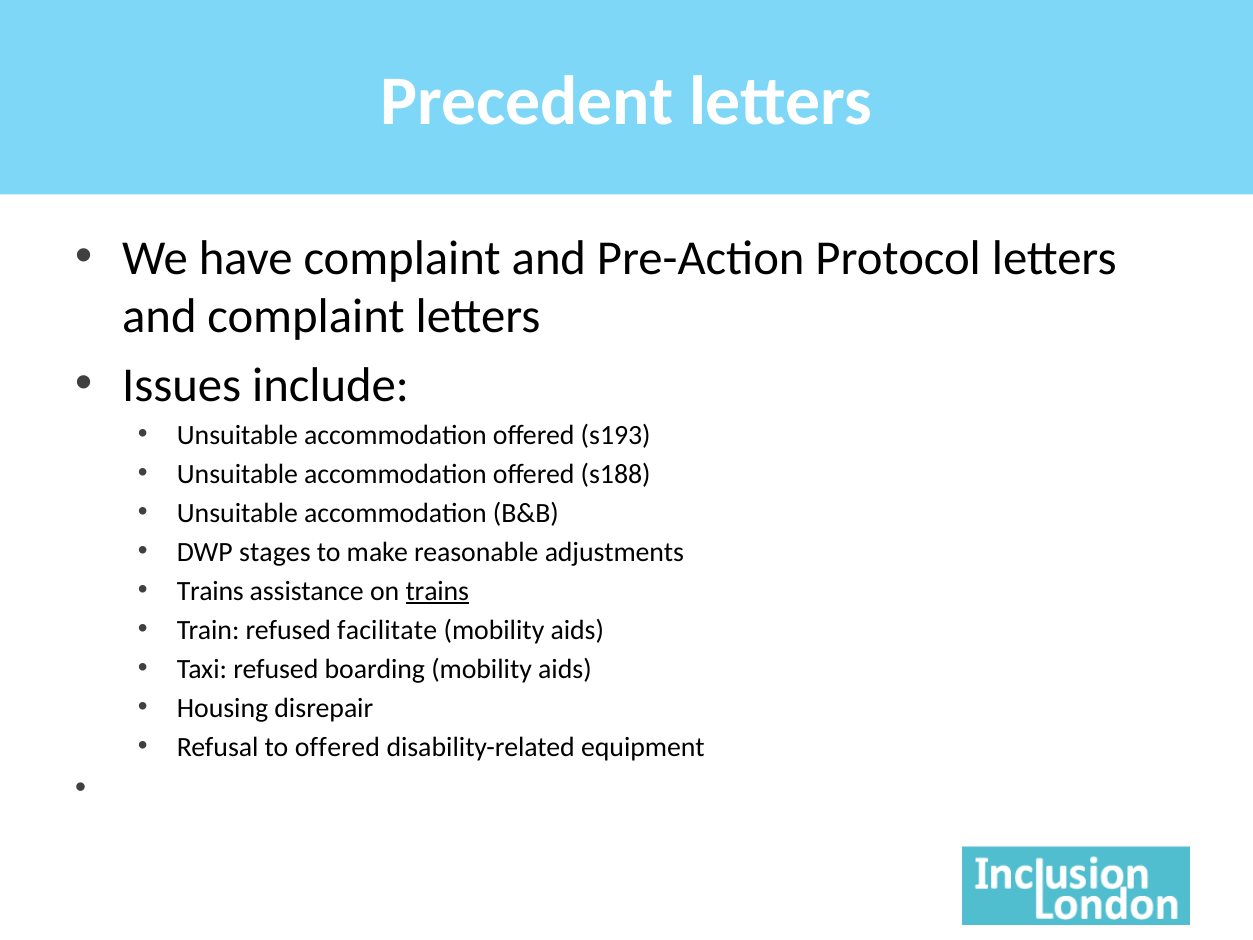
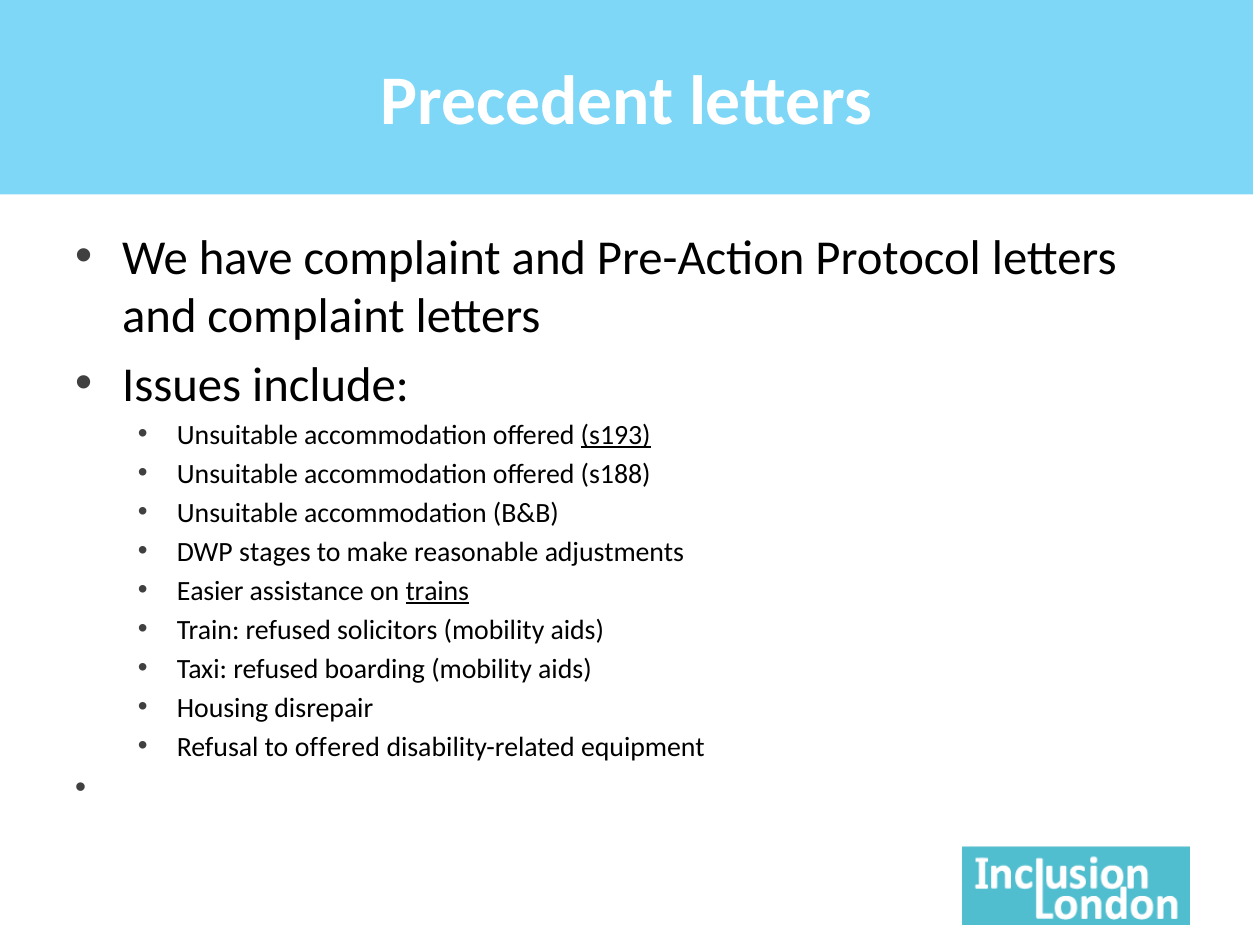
s193 underline: none -> present
Trains at (210, 591): Trains -> Easier
facilitate: facilitate -> solicitors
